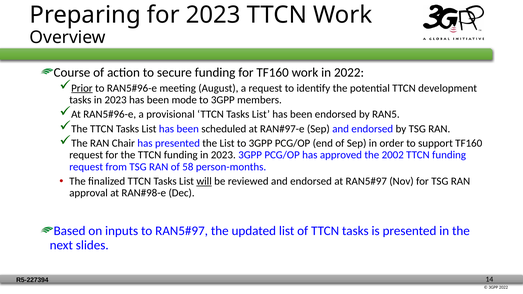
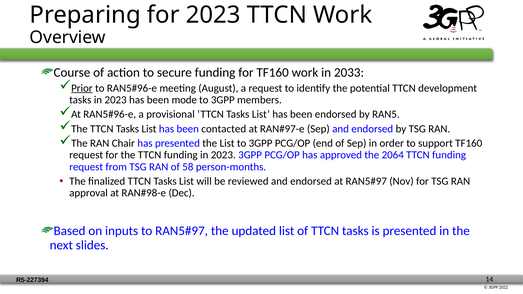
in 2022: 2022 -> 2033
scheduled: scheduled -> contacted
2002: 2002 -> 2064
will underline: present -> none
